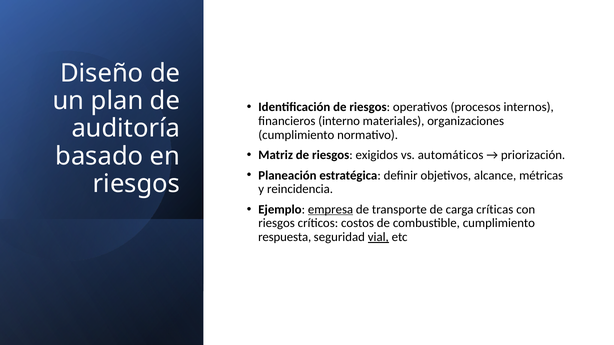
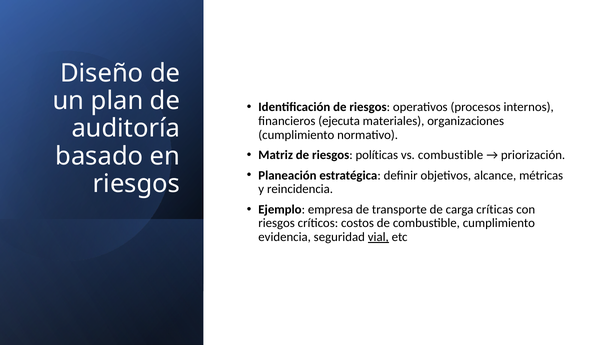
interno: interno -> ejecuta
exigidos: exigidos -> políticas
vs automáticos: automáticos -> combustible
empresa underline: present -> none
respuesta: respuesta -> evidencia
